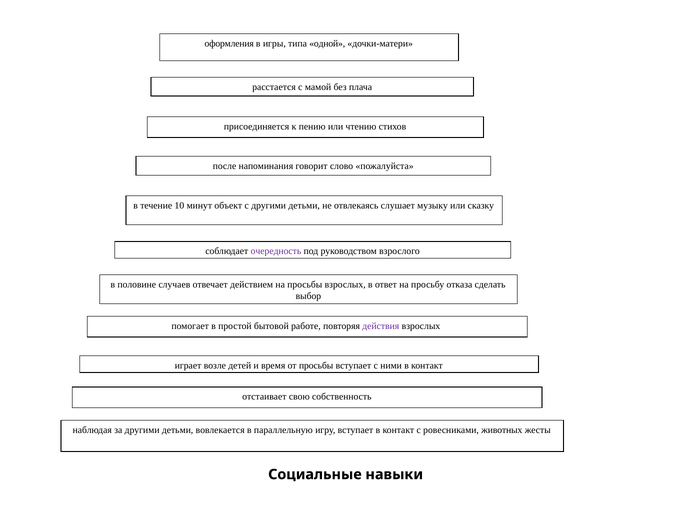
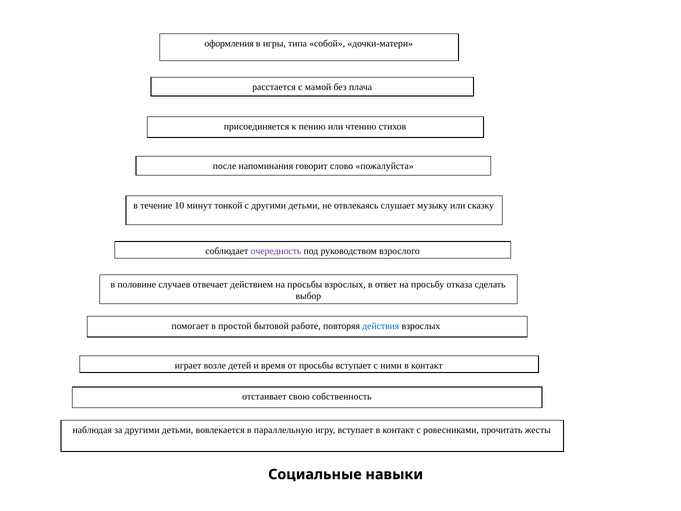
одной: одной -> собой
объект: объект -> тонкой
действия colour: purple -> blue
животных: животных -> прочитать
